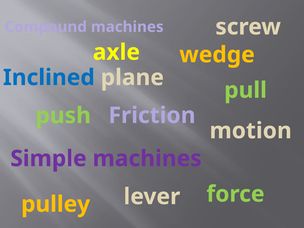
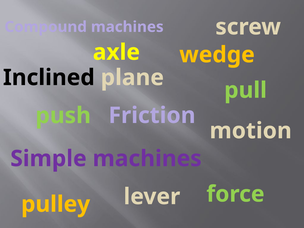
Inclined colour: blue -> black
